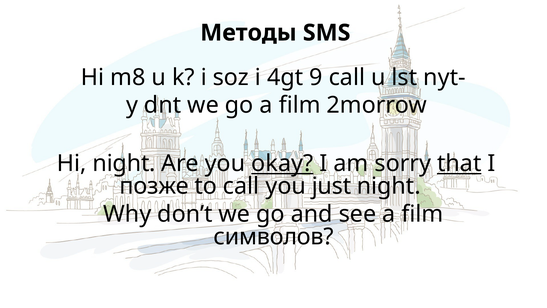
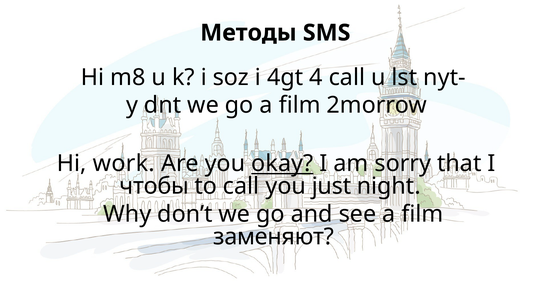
9: 9 -> 4
Hi night: night -> work
that underline: present -> none
позже: позже -> чтобы
символов: символов -> заменяют
